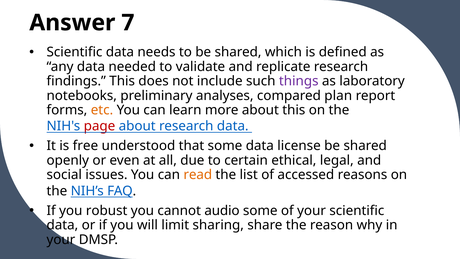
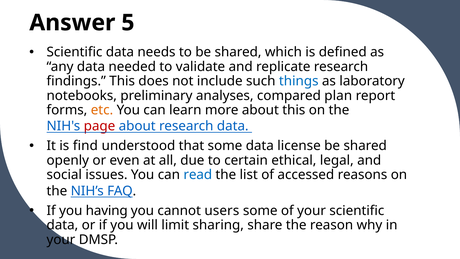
7: 7 -> 5
things colour: purple -> blue
free: free -> find
read colour: orange -> blue
robust: robust -> having
audio: audio -> users
